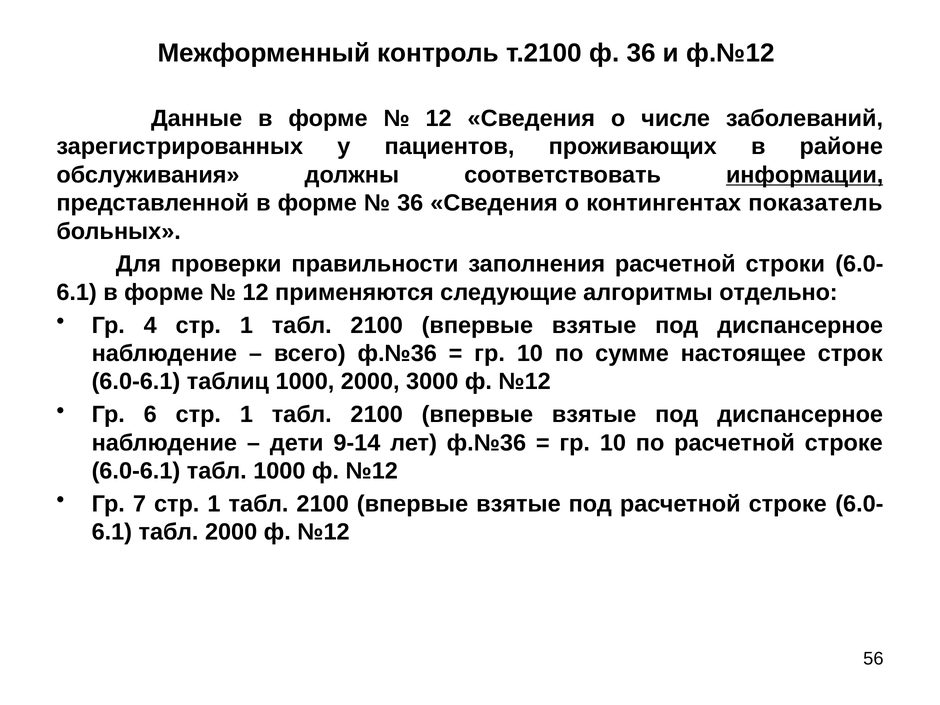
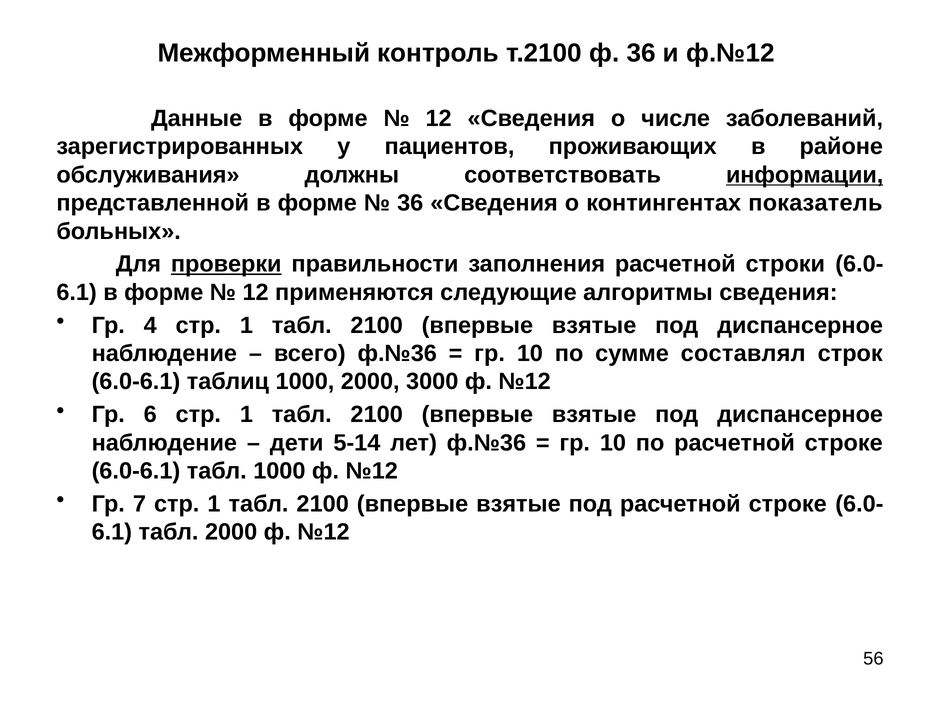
проверки underline: none -> present
алгоритмы отдельно: отдельно -> сведения
настоящее: настоящее -> составлял
9-14: 9-14 -> 5-14
